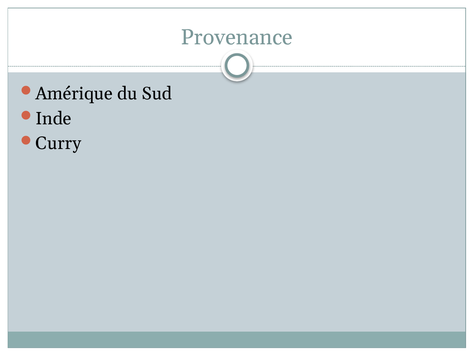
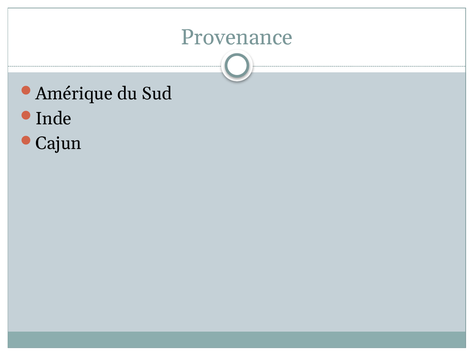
Curry: Curry -> Cajun
